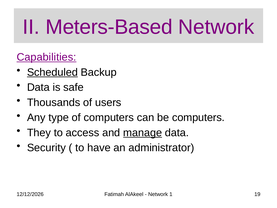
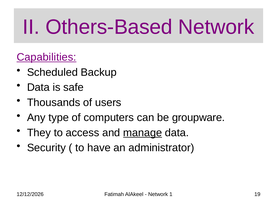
Meters-Based: Meters-Based -> Others-Based
Scheduled underline: present -> none
be computers: computers -> groupware
